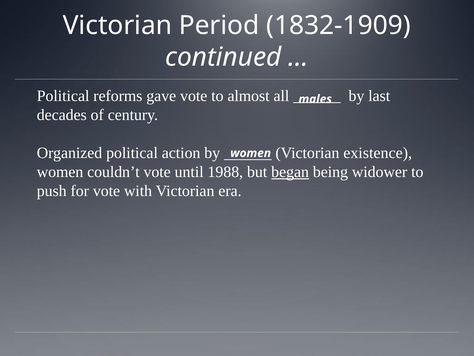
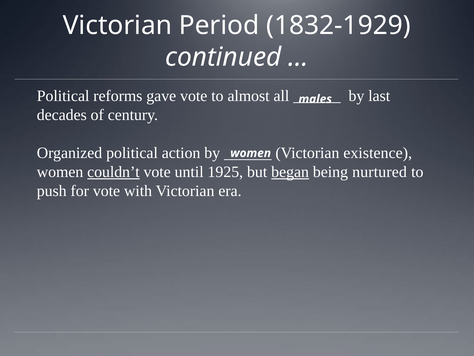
1832-1909: 1832-1909 -> 1832-1929
couldn’t underline: none -> present
1988: 1988 -> 1925
widower: widower -> nurtured
